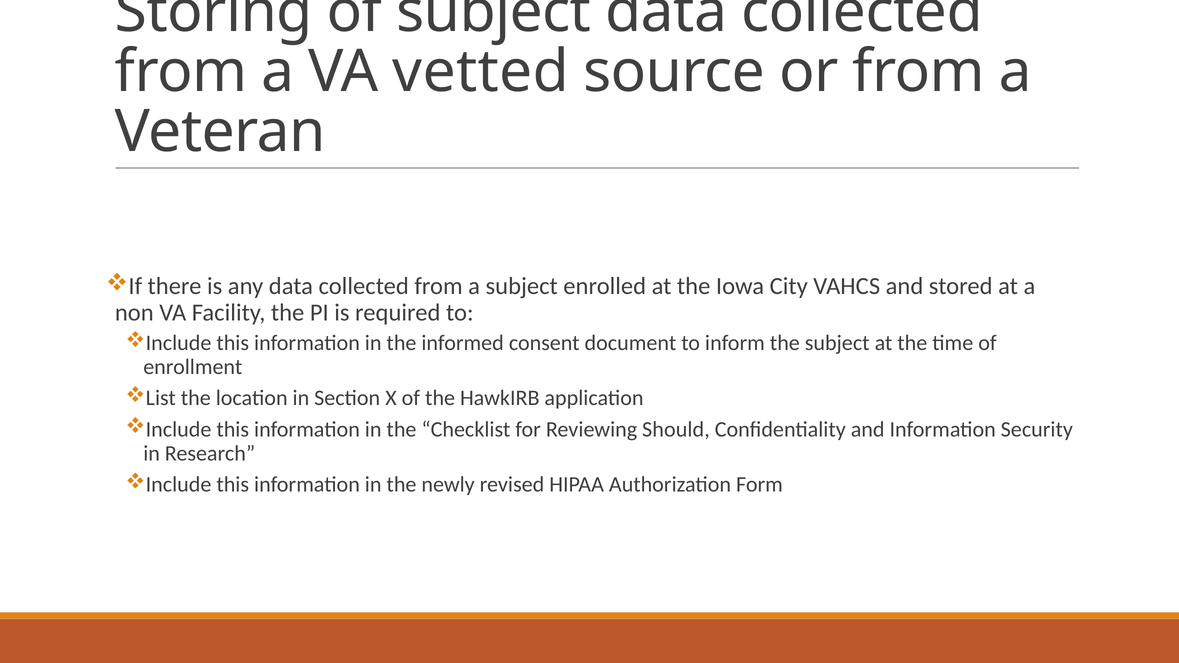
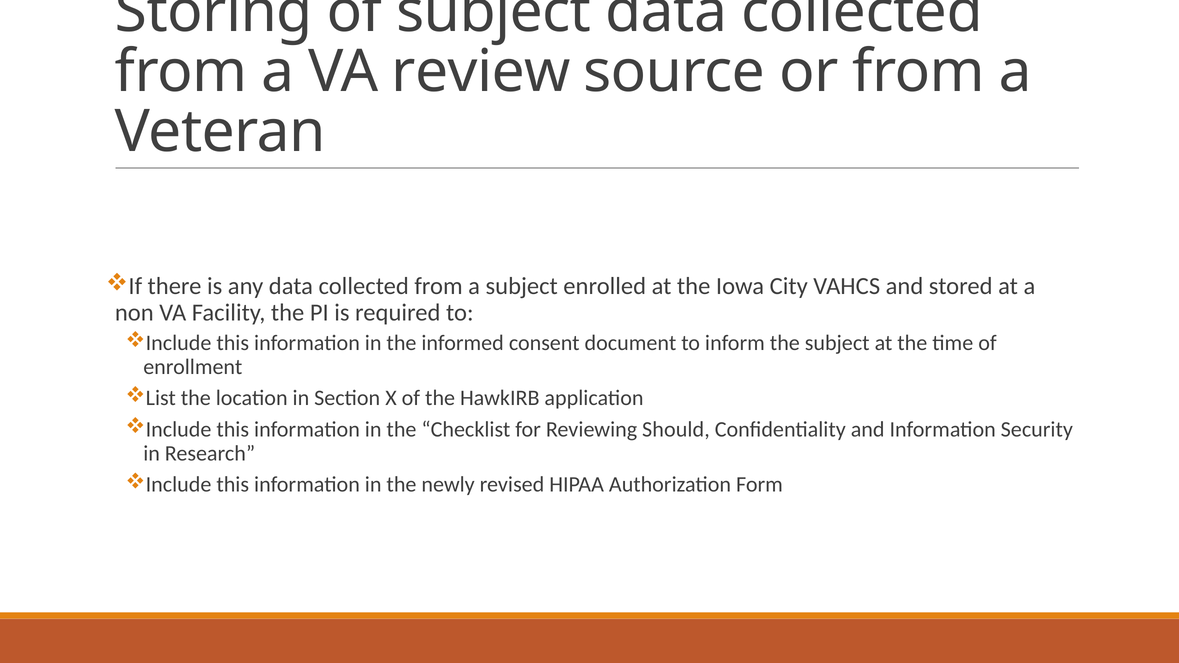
vetted: vetted -> review
